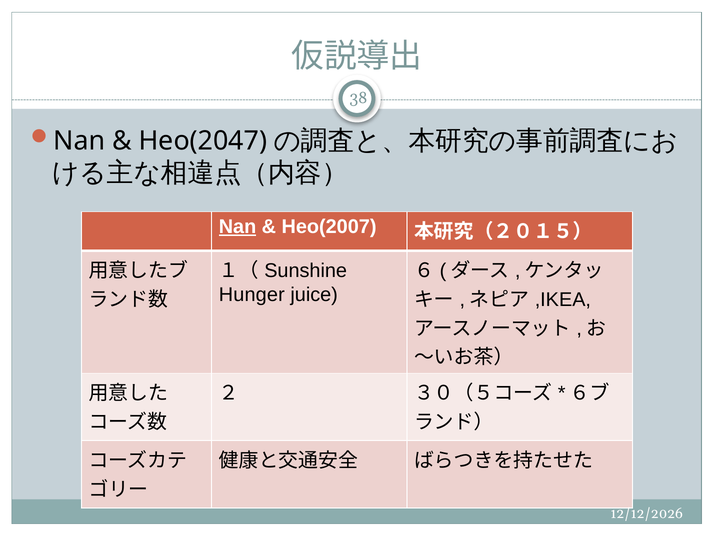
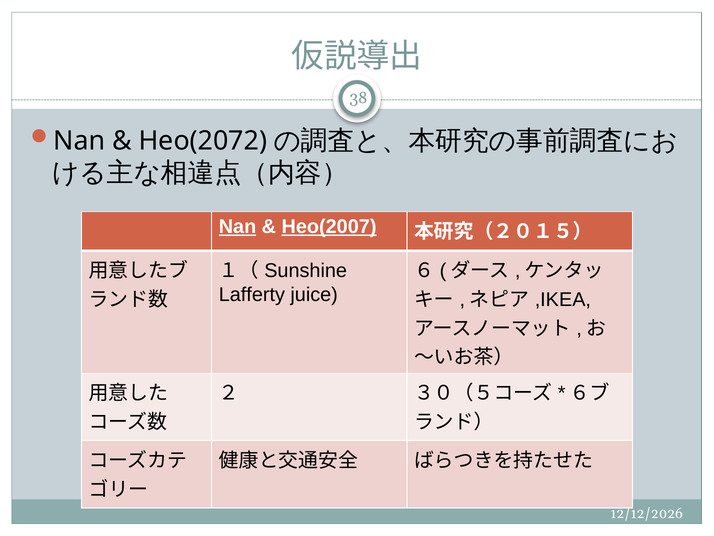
Heo(2047: Heo(2047 -> Heo(2072
Heo(2007 underline: none -> present
Hunger: Hunger -> Lafferty
